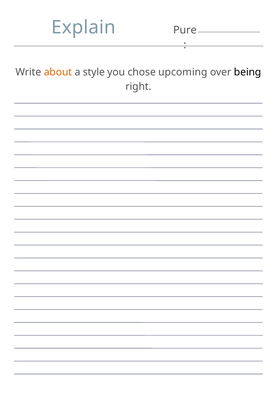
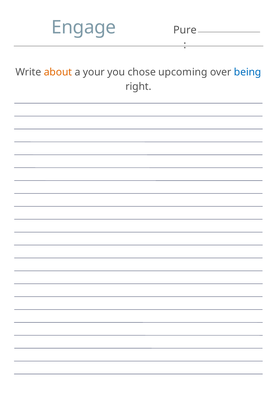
Explain: Explain -> Engage
style: style -> your
being colour: black -> blue
